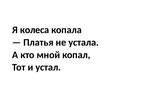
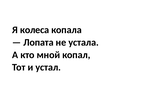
Платья: Платья -> Лопата
